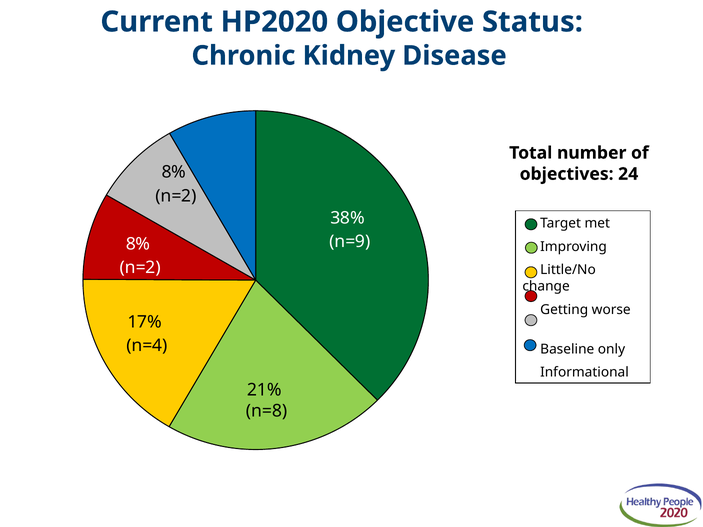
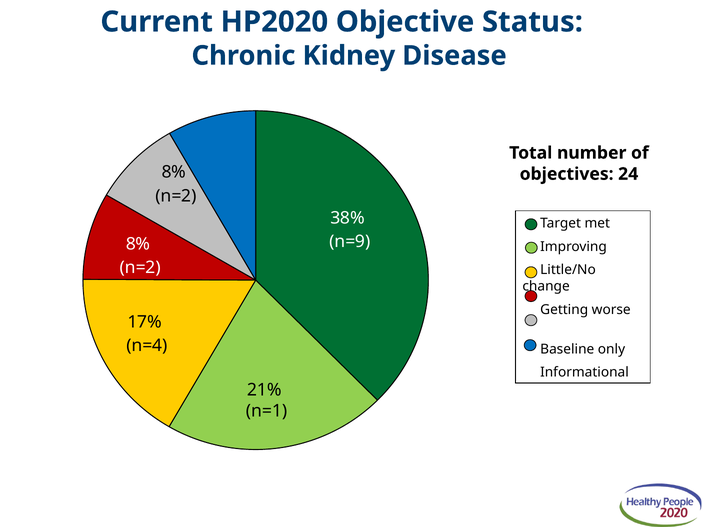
n=8: n=8 -> n=1
